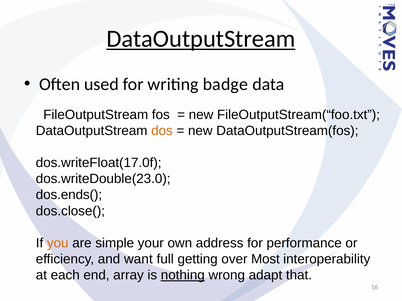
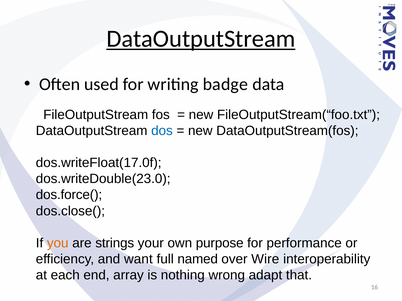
dos colour: orange -> blue
dos.ends(: dos.ends( -> dos.force(
simple: simple -> strings
address: address -> purpose
getting: getting -> named
Most: Most -> Wire
nothing underline: present -> none
